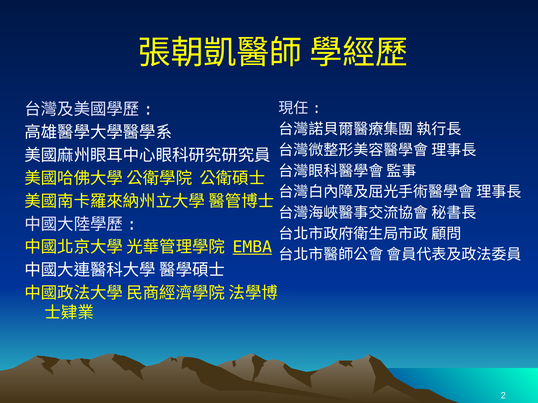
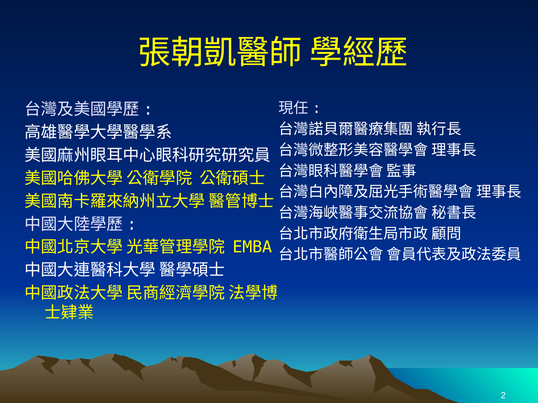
EMBA underline: present -> none
